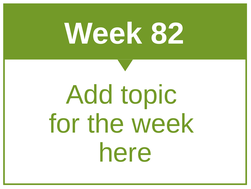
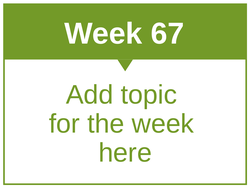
82: 82 -> 67
